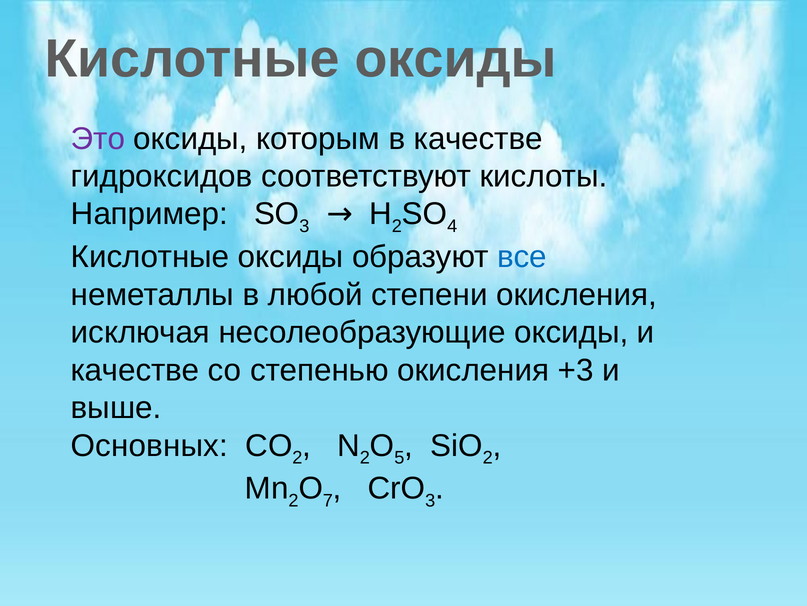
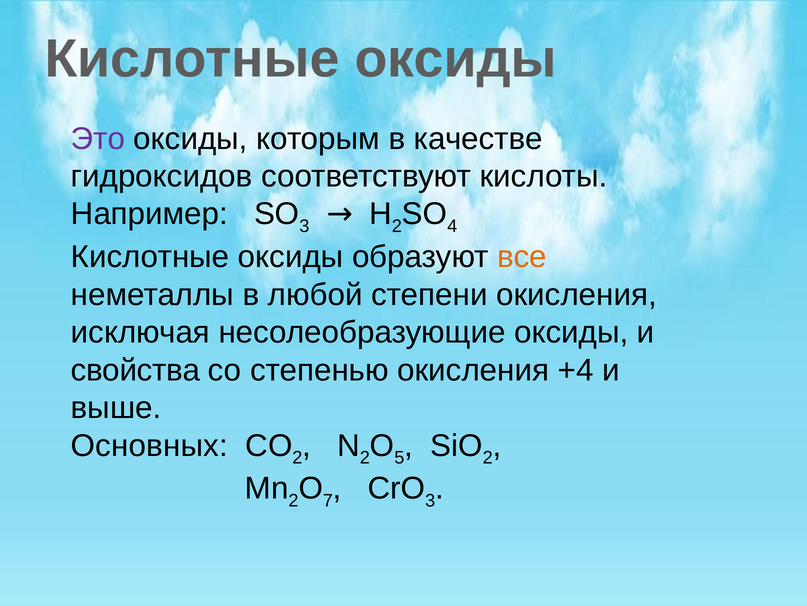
все colour: blue -> orange
качестве at (135, 370): качестве -> свойства
+3: +3 -> +4
